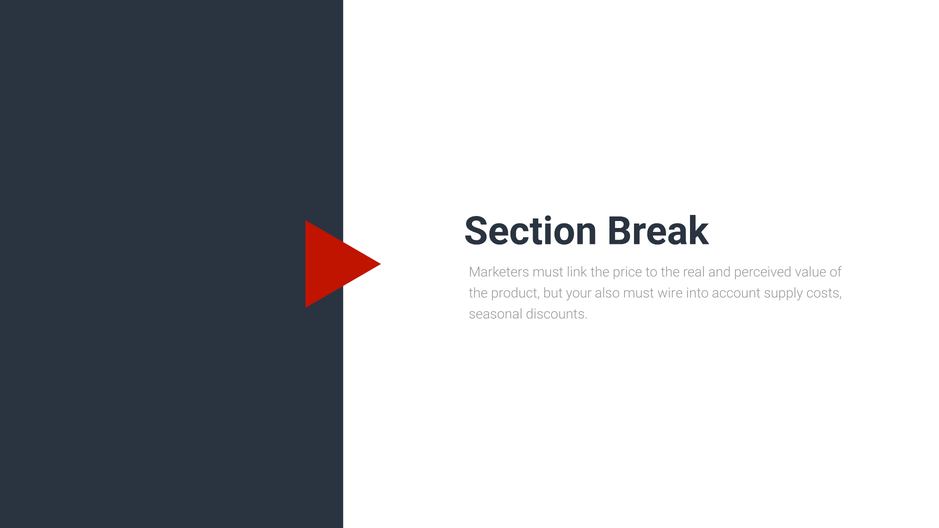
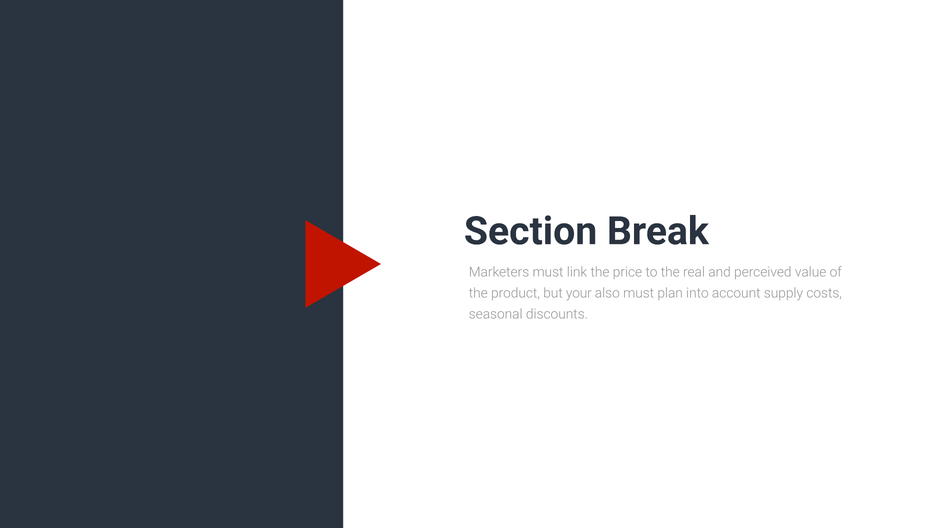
wire: wire -> plan
